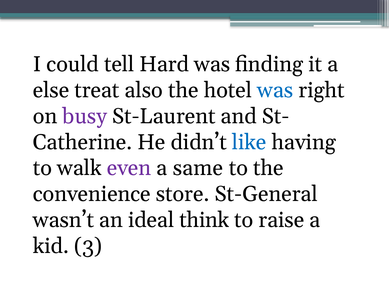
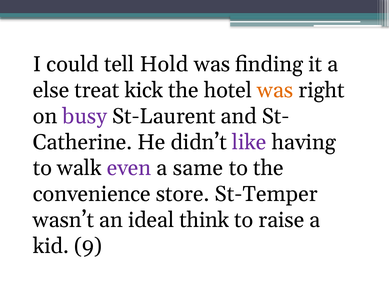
Hard: Hard -> Hold
also: also -> kick
was at (275, 90) colour: blue -> orange
like colour: blue -> purple
St-General: St-General -> St-Temper
3: 3 -> 9
